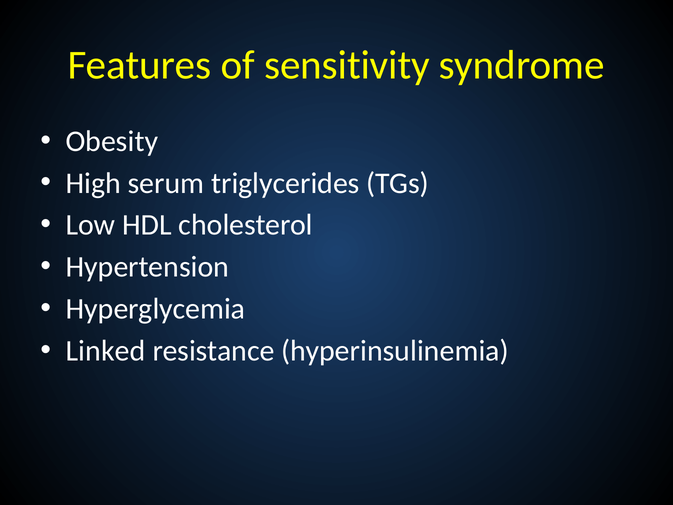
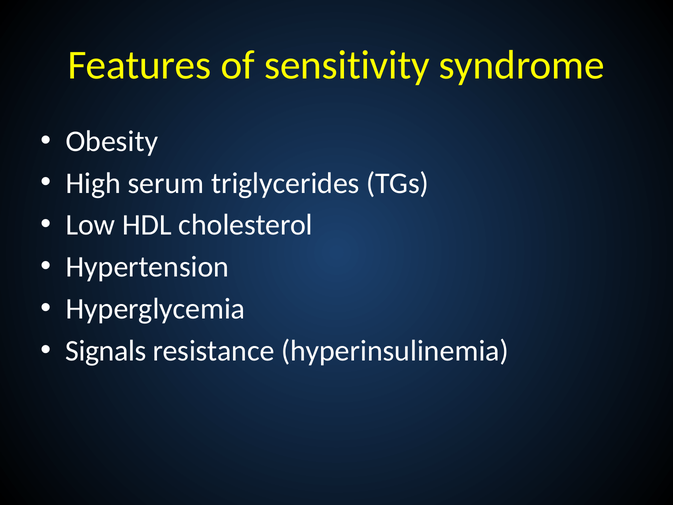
Linked: Linked -> Signals
